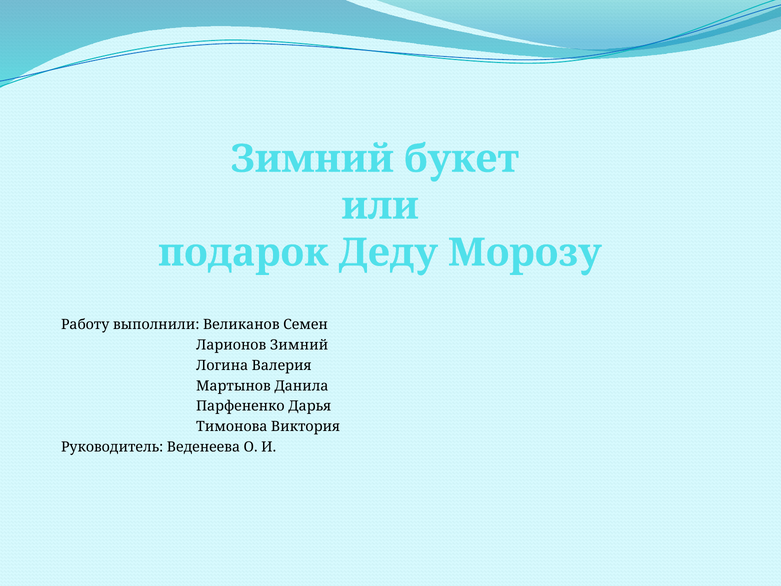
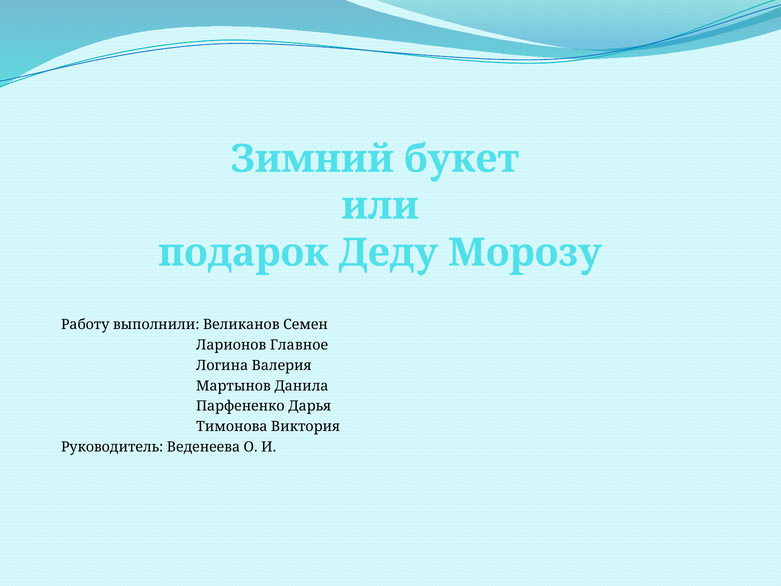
Ларионов Зимний: Зимний -> Главное
